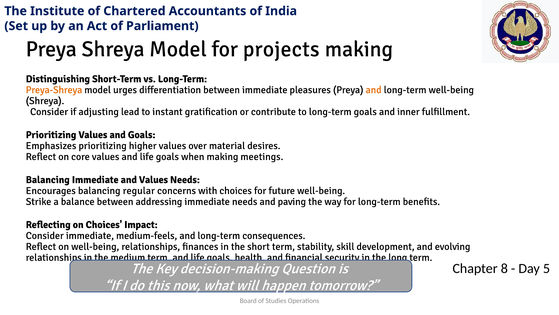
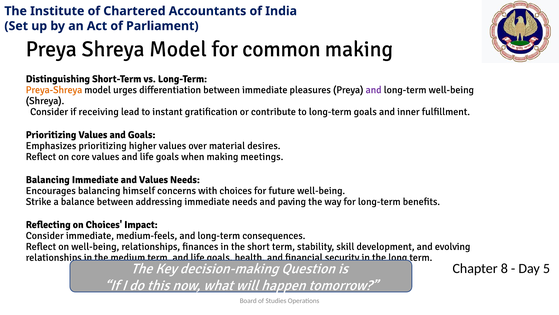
projects: projects -> common
and at (374, 90) colour: orange -> purple
adjusting: adjusting -> receiving
regular: regular -> himself
